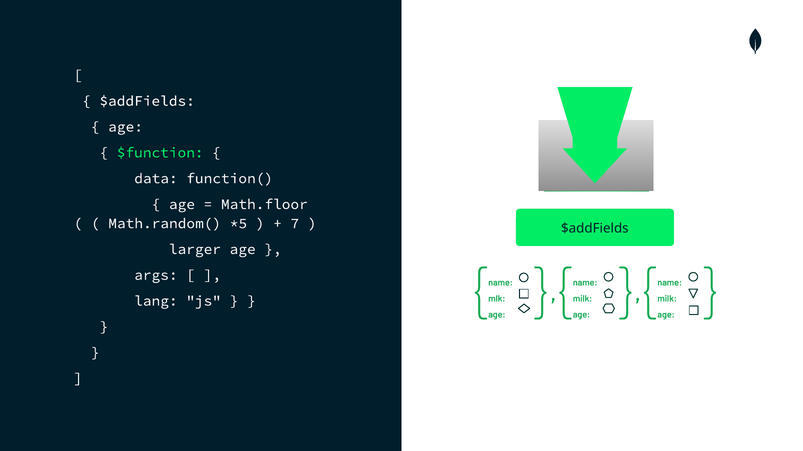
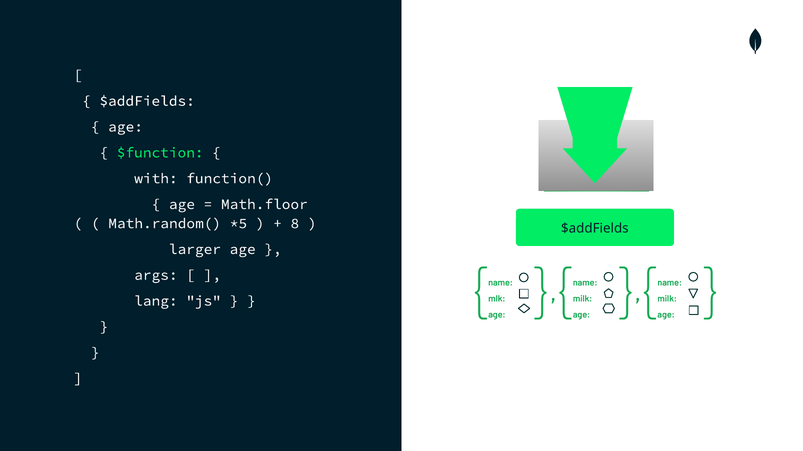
data: data -> with
7: 7 -> 8
